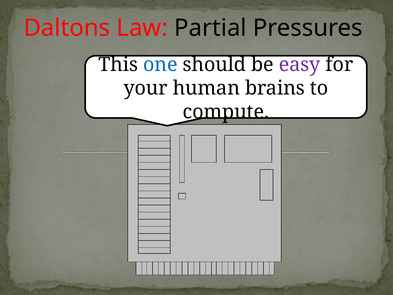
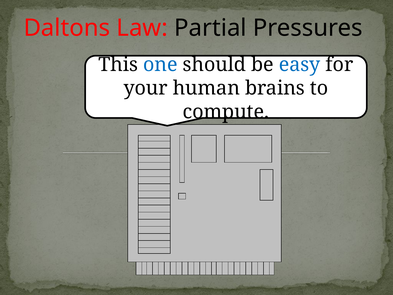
easy colour: purple -> blue
